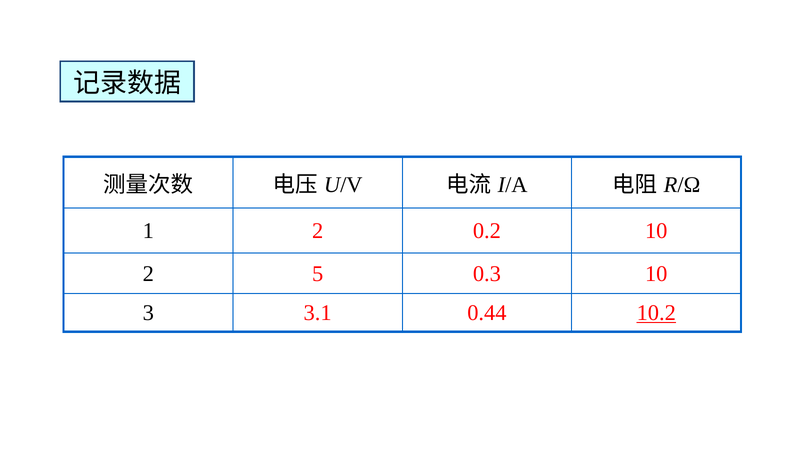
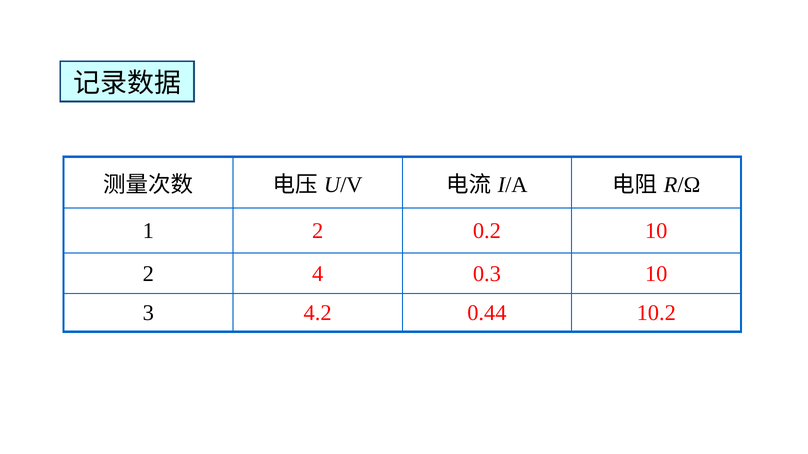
5: 5 -> 4
3.1: 3.1 -> 4.2
10.2 underline: present -> none
